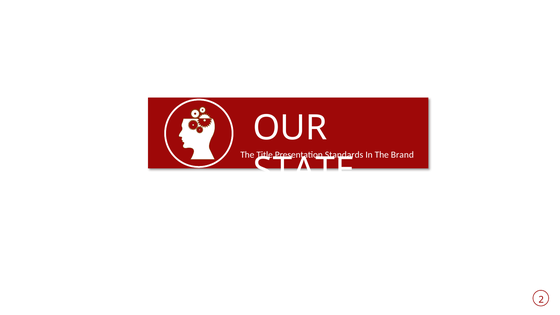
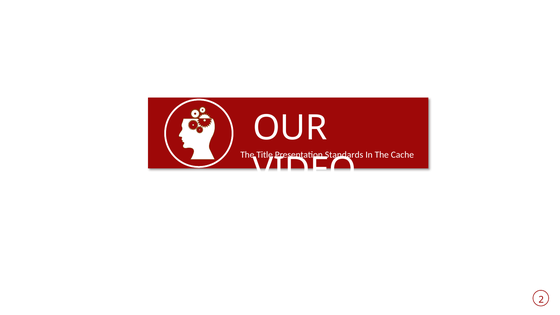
Brand: Brand -> Cache
STATE: STATE -> VIDEO
